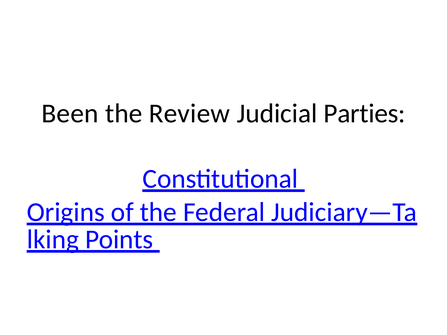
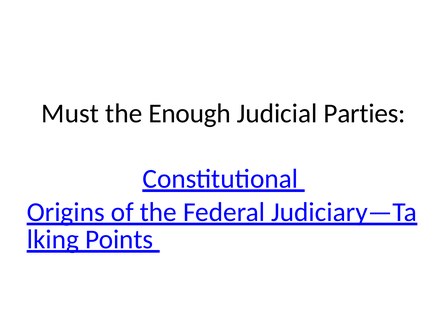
Been: Been -> Must
Review: Review -> Enough
